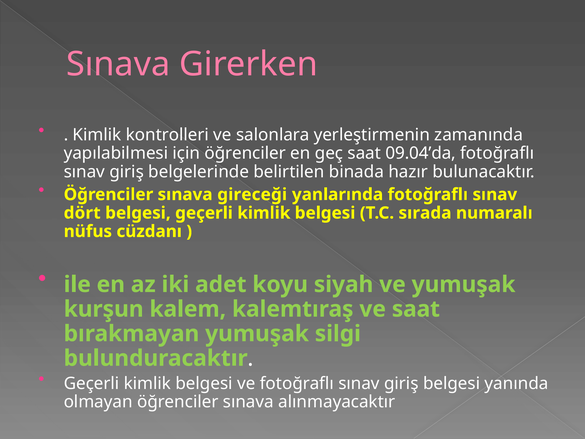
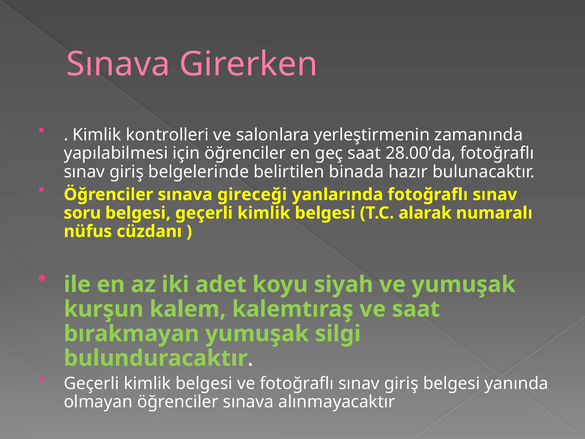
09.04’da: 09.04’da -> 28.00’da
dört: dört -> soru
sırada: sırada -> alarak
